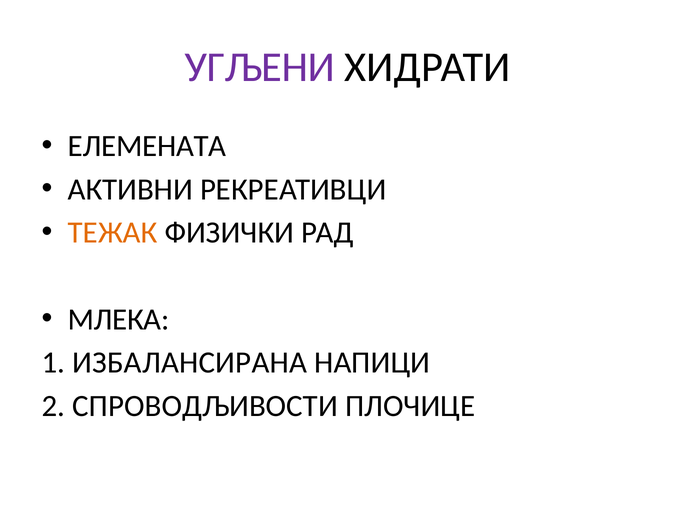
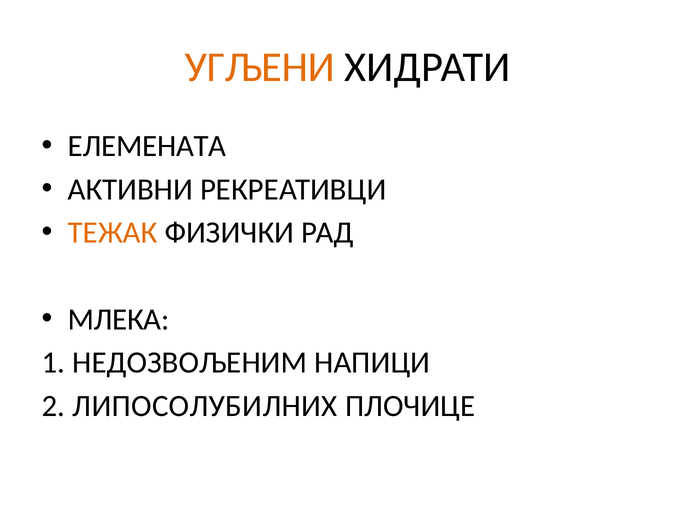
УГЉЕНИ colour: purple -> orange
ИЗБАЛАНСИРАНА: ИЗБАЛАНСИРАНА -> НЕДОЗВОЉЕНИМ
СПРОВОДЉИВОСТИ: СПРОВОДЉИВОСТИ -> ЛИПОСОЛУБИЛНИХ
